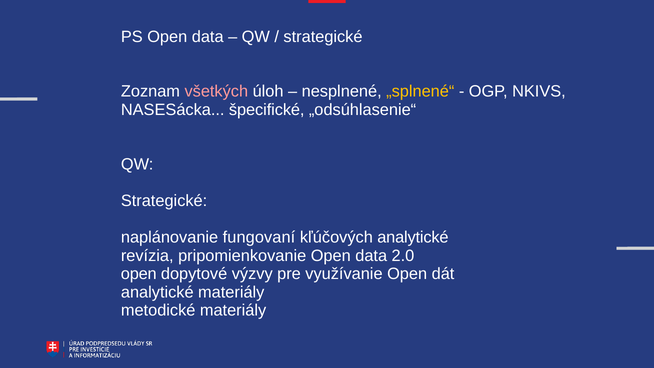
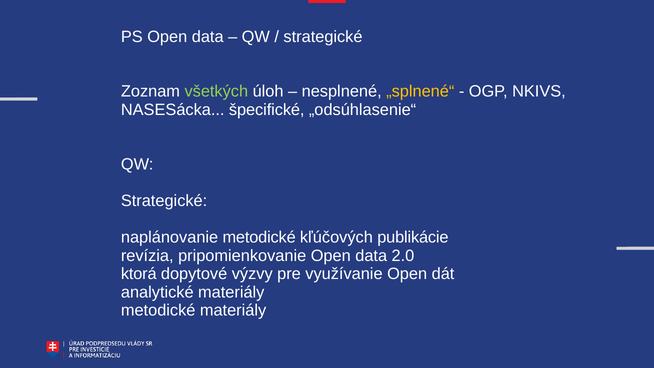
všetkých colour: pink -> light green
naplánovanie fungovaní: fungovaní -> metodické
kľúčových analytické: analytické -> publikácie
open at (139, 274): open -> ktorá
